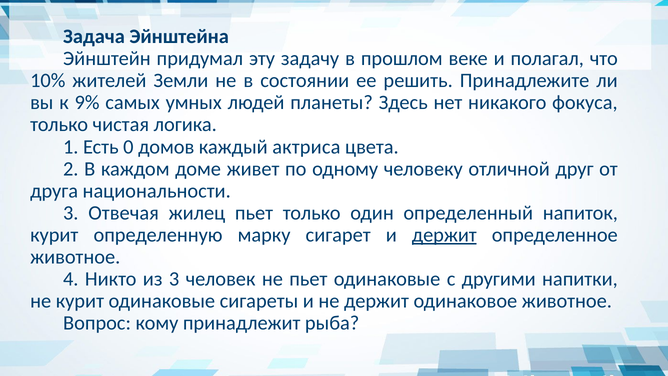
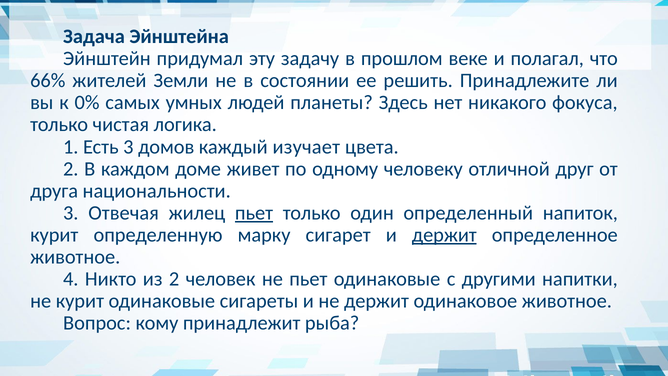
10%: 10% -> 66%
9%: 9% -> 0%
Есть 0: 0 -> 3
актриса: актриса -> изучает
пьет at (254, 213) underline: none -> present
из 3: 3 -> 2
